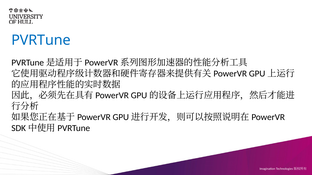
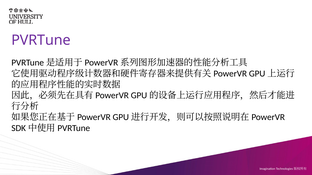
PVRTune colour: blue -> purple
